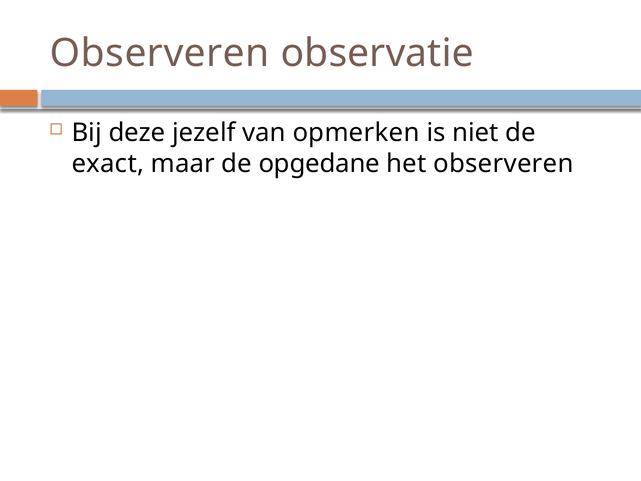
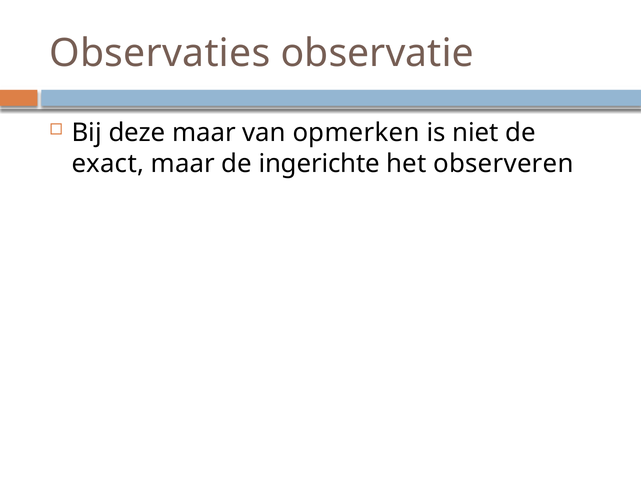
Observeren at (160, 53): Observeren -> Observaties
deze jezelf: jezelf -> maar
opgedane: opgedane -> ingerichte
